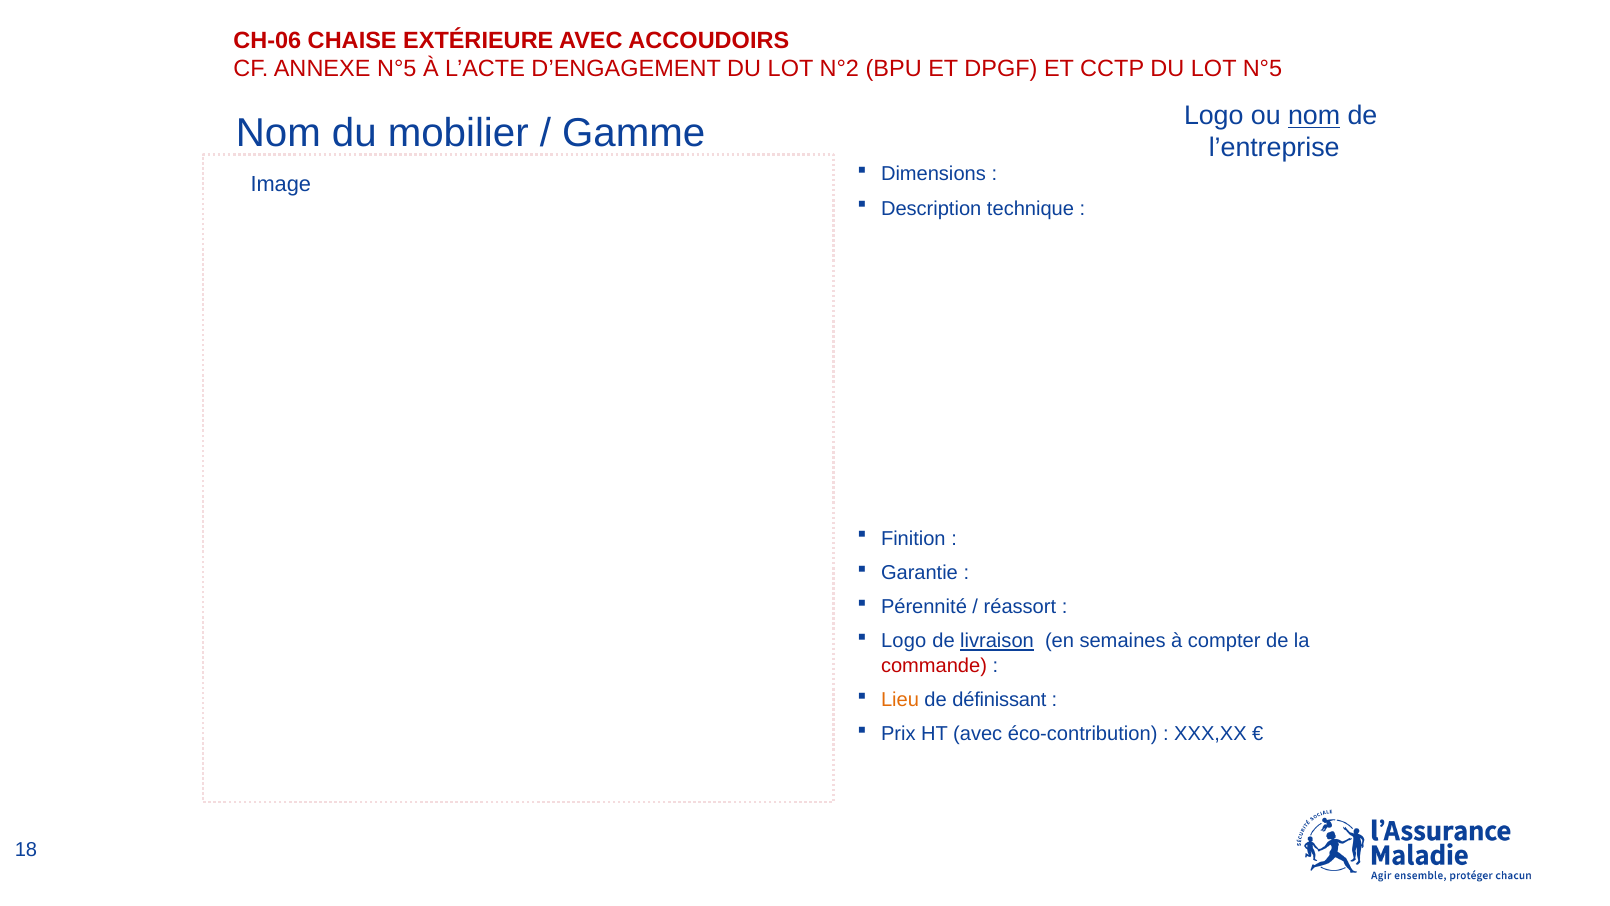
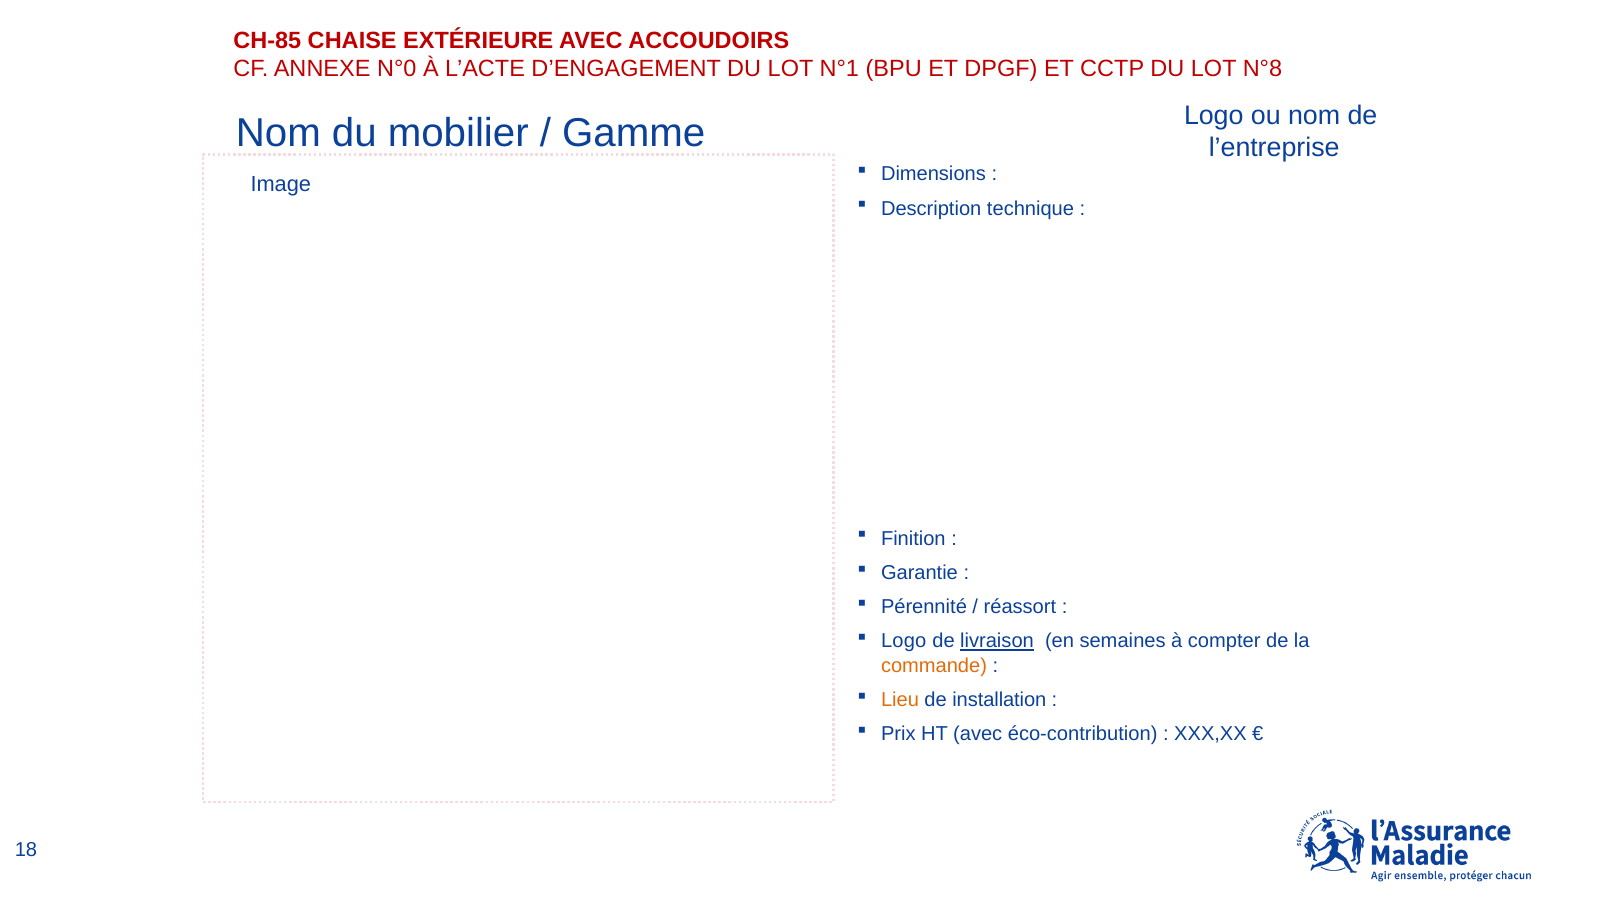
CH-06: CH-06 -> CH-85
ANNEXE N°5: N°5 -> N°0
N°2: N°2 -> N°1
LOT N°5: N°5 -> N°8
nom at (1314, 116) underline: present -> none
commande colour: red -> orange
définissant: définissant -> installation
